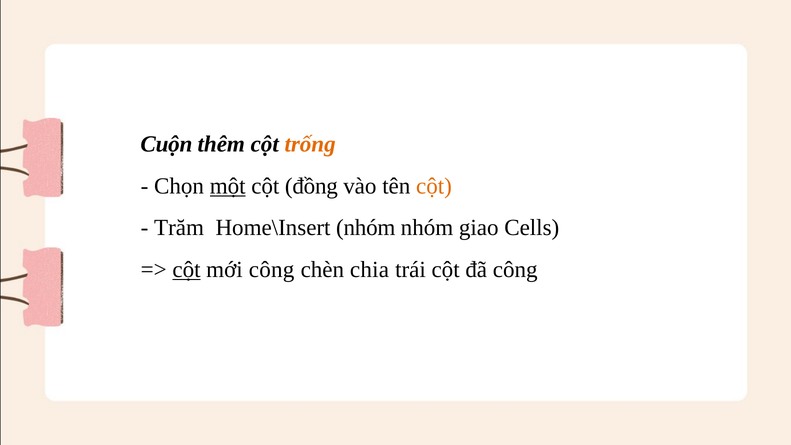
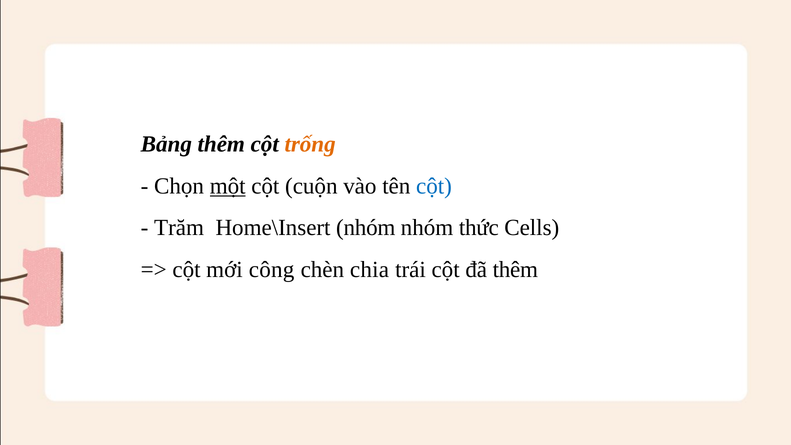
Cuộn: Cuộn -> Bảng
đồng: đồng -> cuộn
cột at (434, 186) colour: orange -> blue
giao: giao -> thức
cột at (186, 270) underline: present -> none
đã công: công -> thêm
